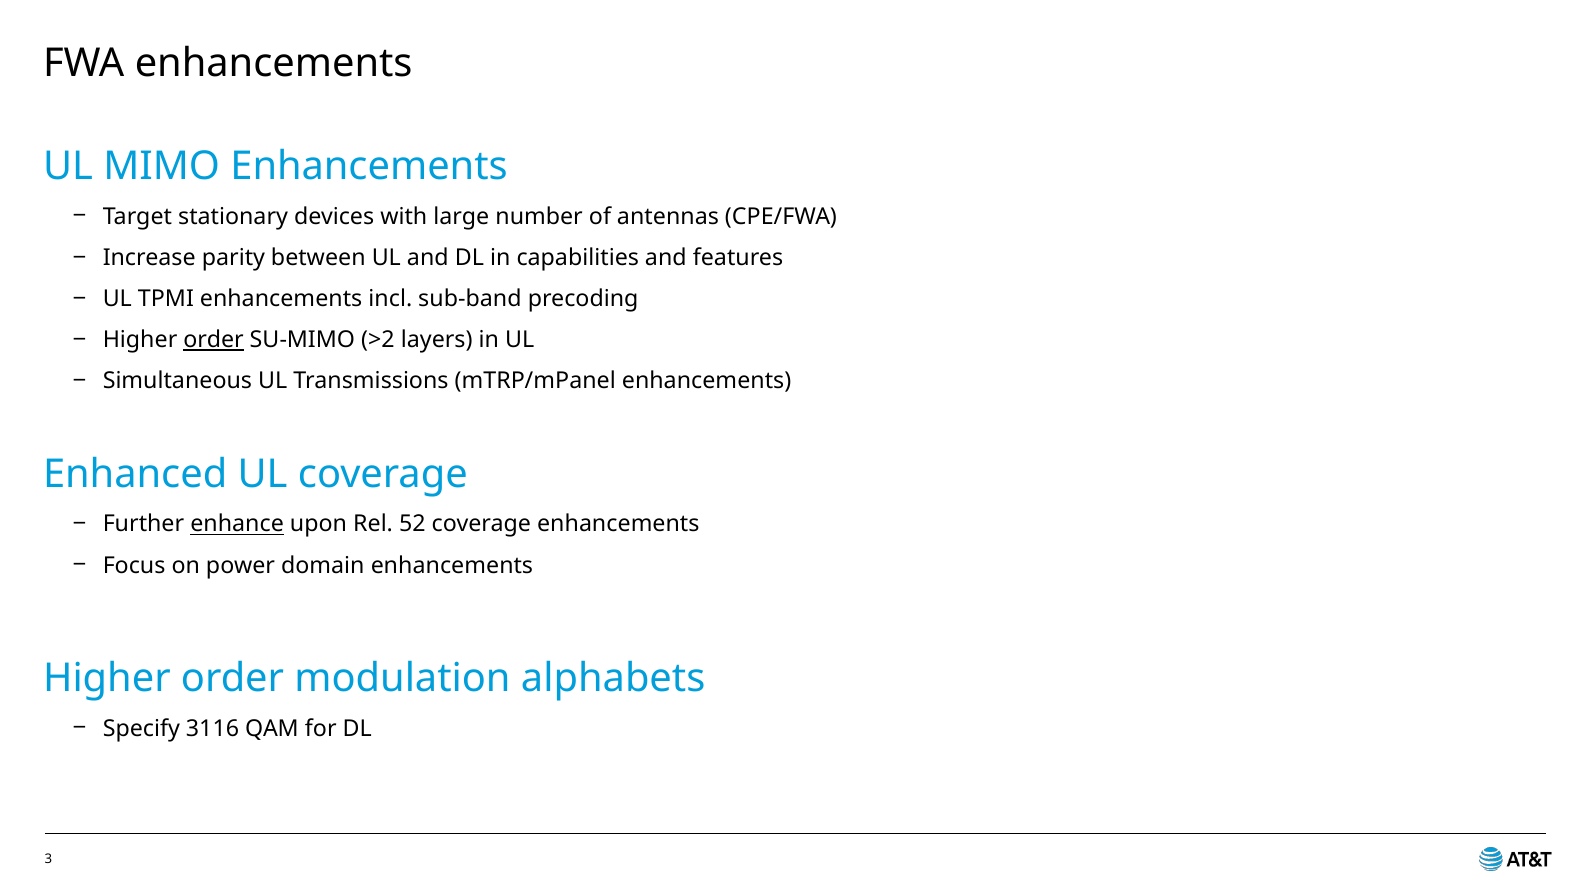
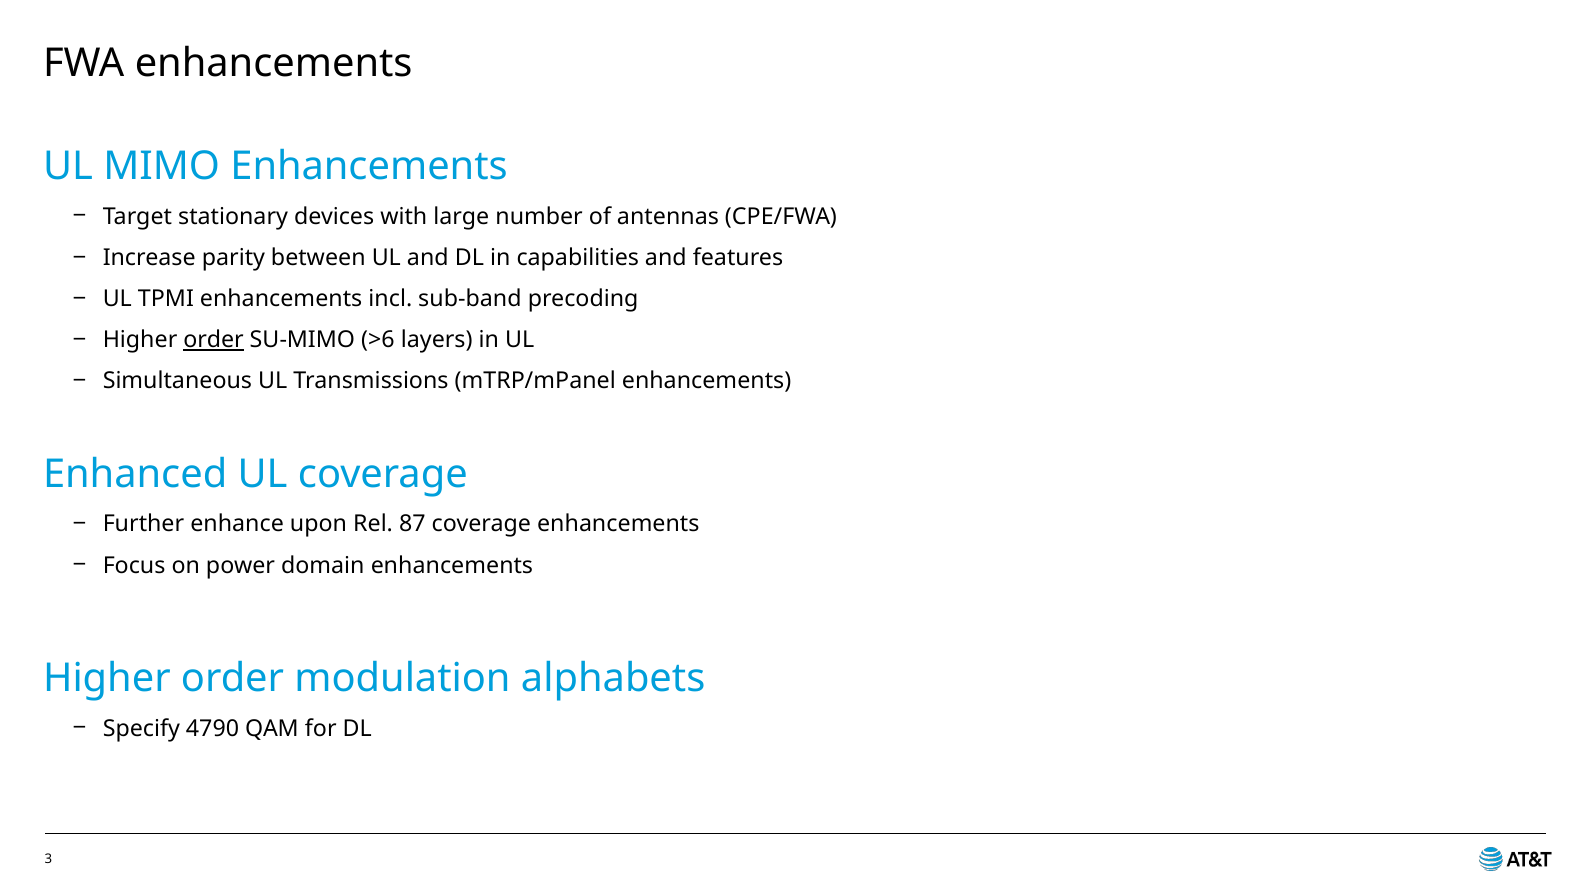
>2: >2 -> >6
enhance underline: present -> none
52: 52 -> 87
3116: 3116 -> 4790
